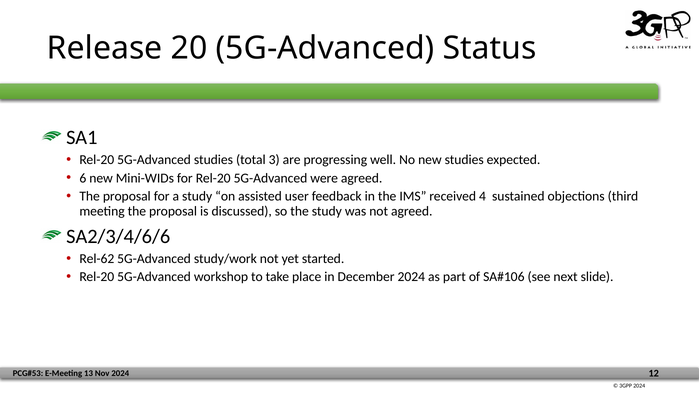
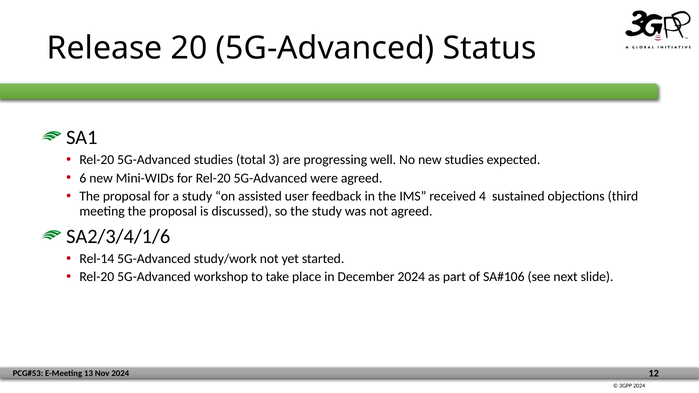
SA2/3/4/6/6: SA2/3/4/6/6 -> SA2/3/4/1/6
Rel-62: Rel-62 -> Rel-14
